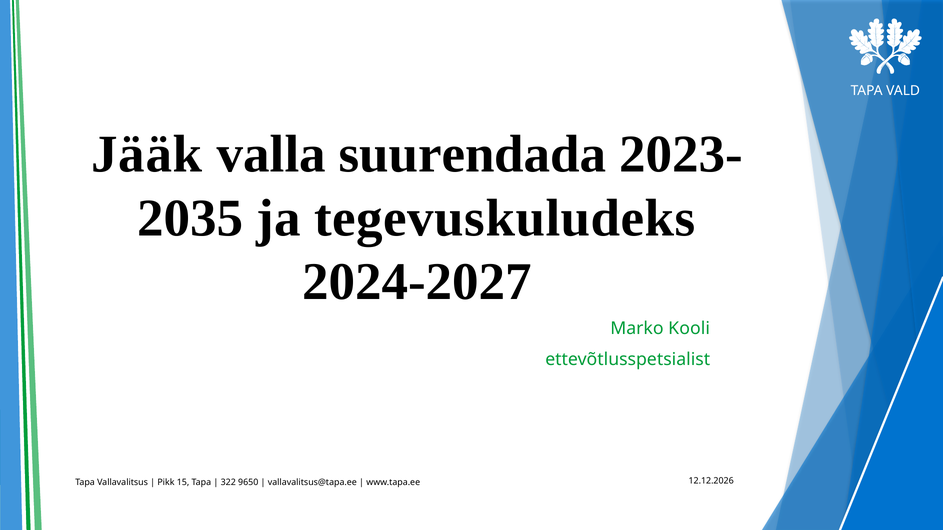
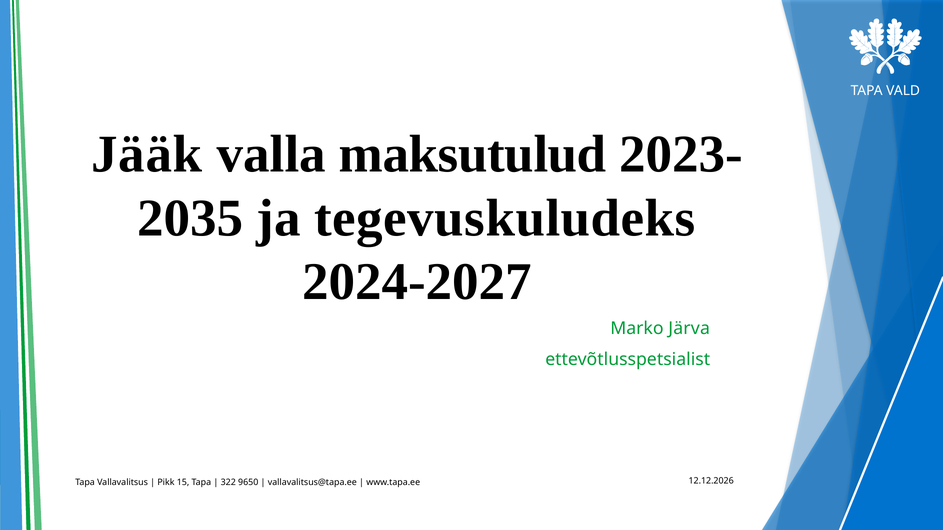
suurendada: suurendada -> maksutulud
Kooli: Kooli -> Järva
